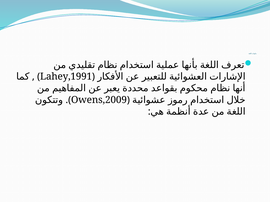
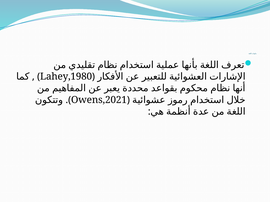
Lahey,1991: Lahey,1991 -> Lahey,1980
Owens,2009: Owens,2009 -> Owens,2021
